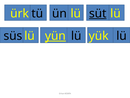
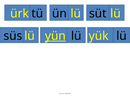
süt underline: present -> none
